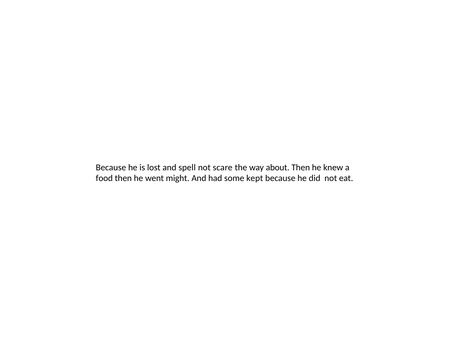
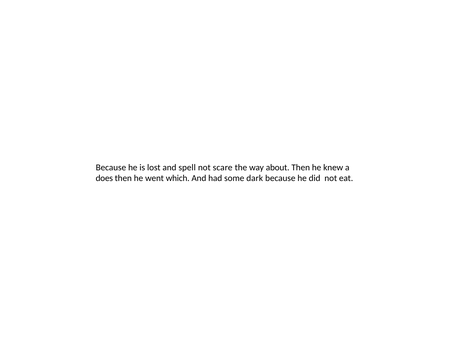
food: food -> does
might: might -> which
kept: kept -> dark
